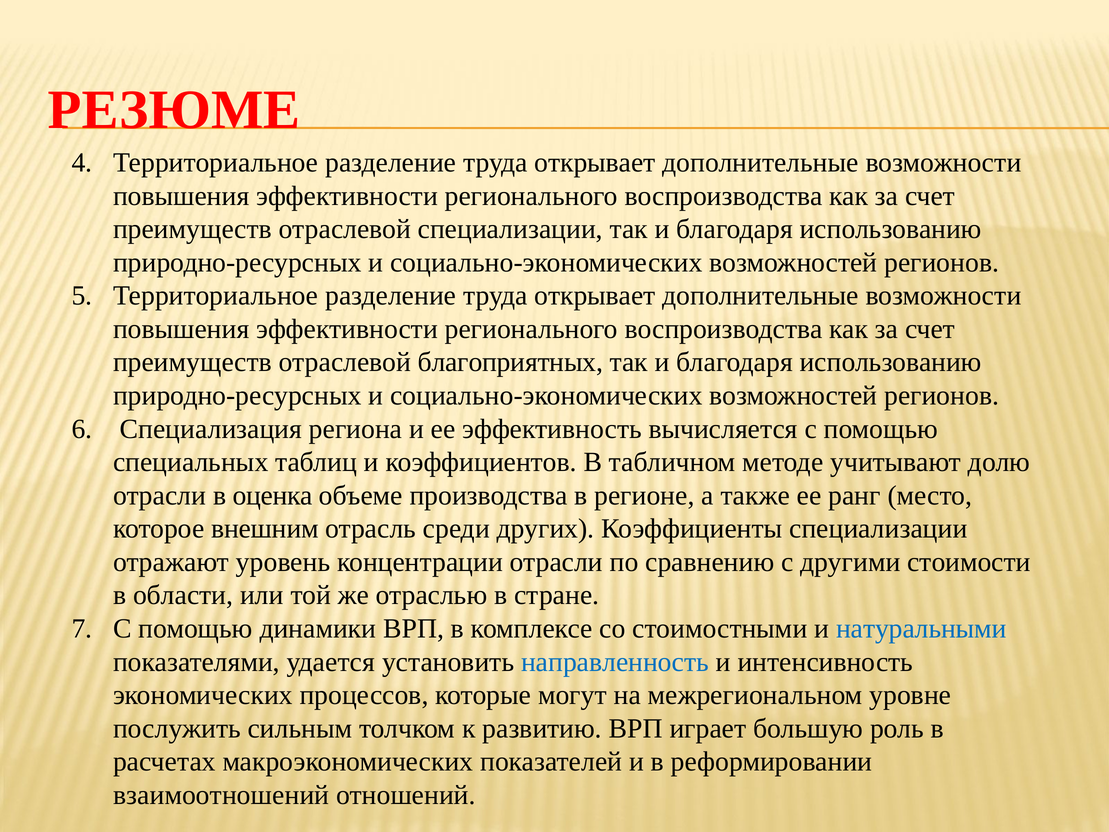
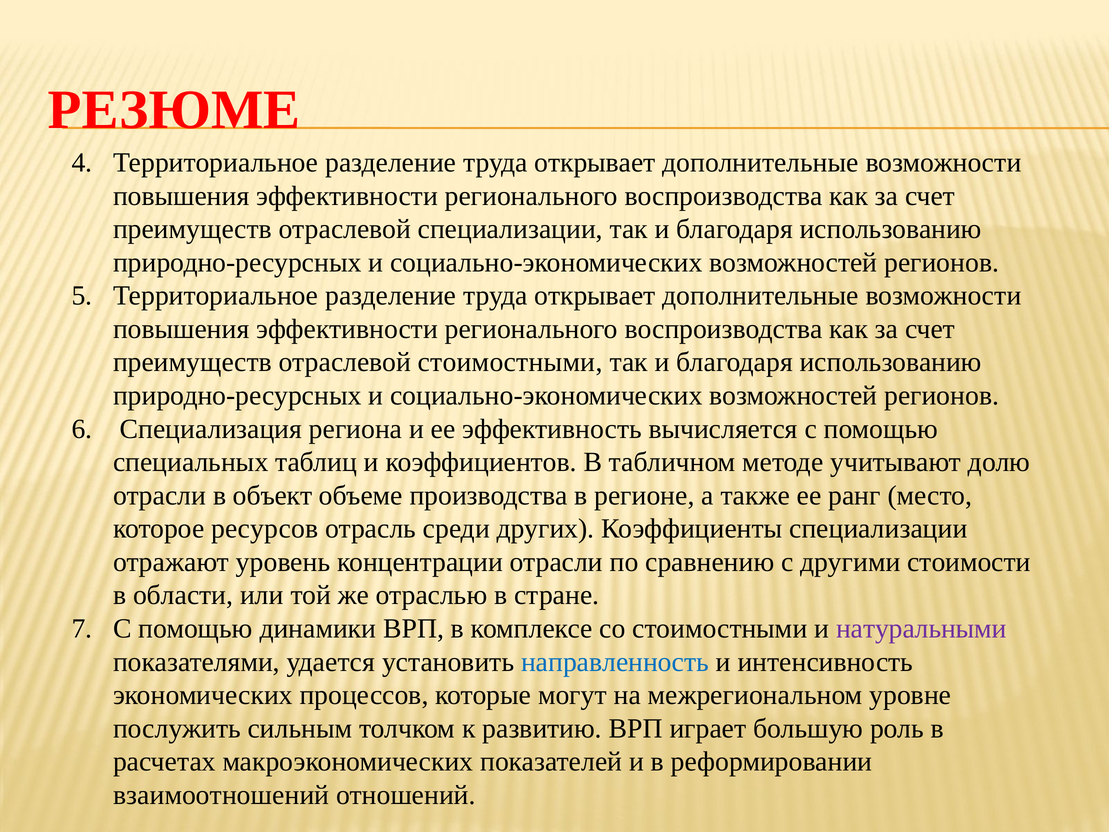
отраслевой благоприятных: благоприятных -> стоимостными
оценка: оценка -> объект
внешним: внешним -> ресурсов
натуральными colour: blue -> purple
